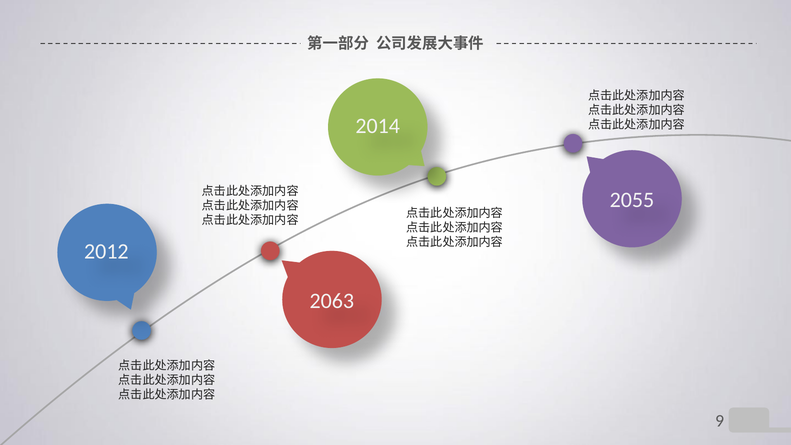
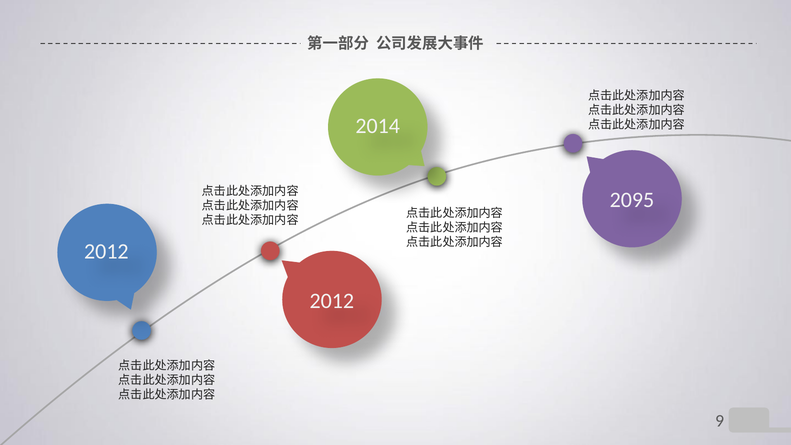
2055: 2055 -> 2095
2063 at (332, 301): 2063 -> 2012
